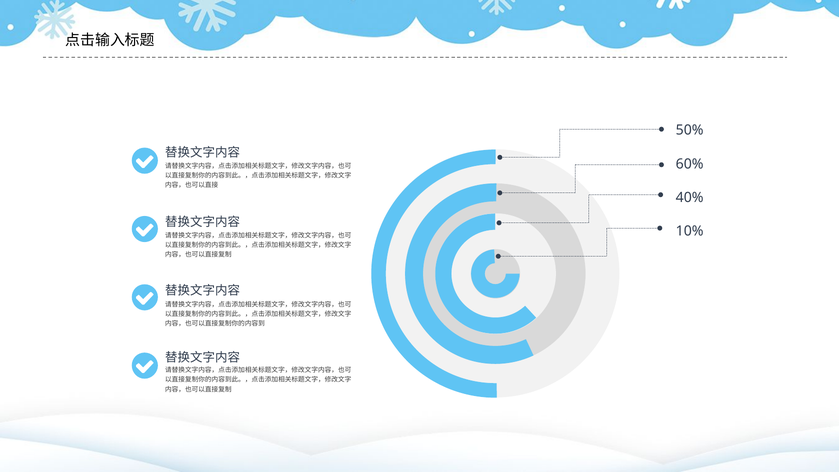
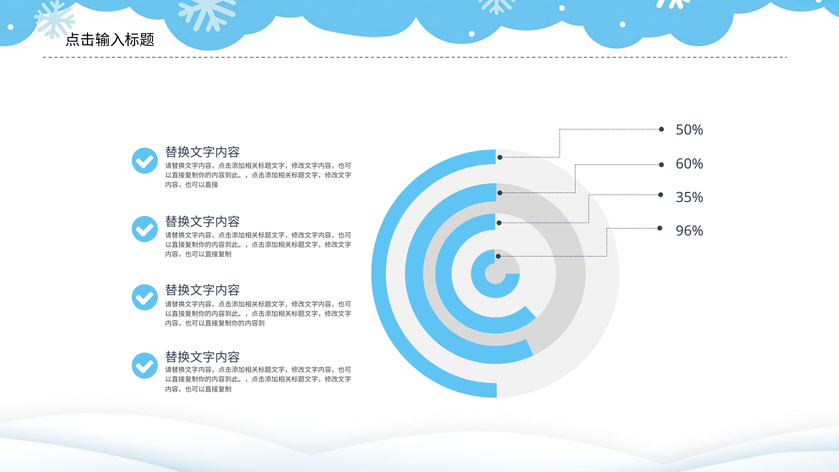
40%: 40% -> 35%
10%: 10% -> 96%
